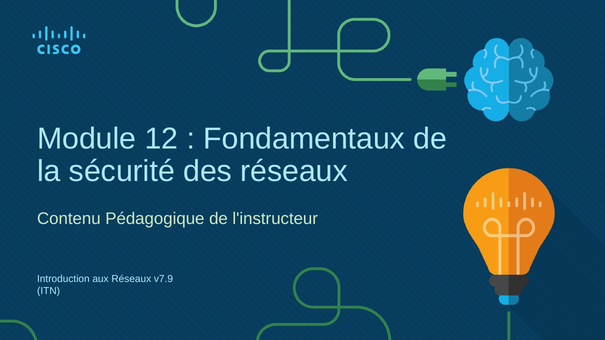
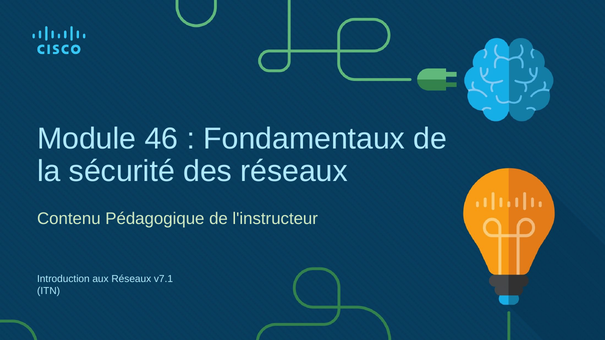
12: 12 -> 46
v7.9: v7.9 -> v7.1
